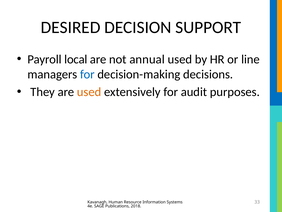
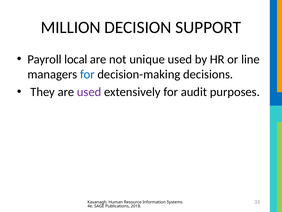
DESIRED: DESIRED -> MILLION
annual: annual -> unique
used at (89, 92) colour: orange -> purple
